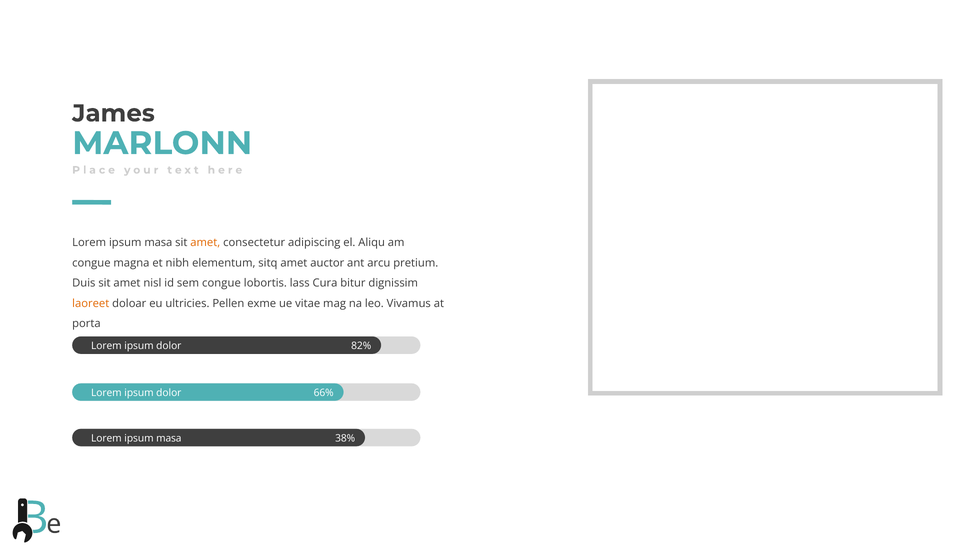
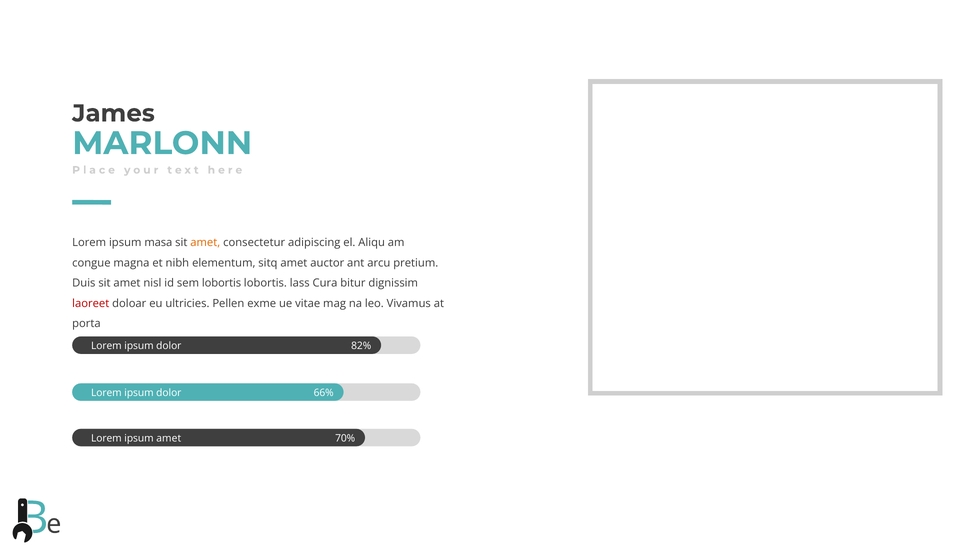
sem congue: congue -> lobortis
laoreet colour: orange -> red
masa at (169, 438): masa -> amet
38%: 38% -> 70%
